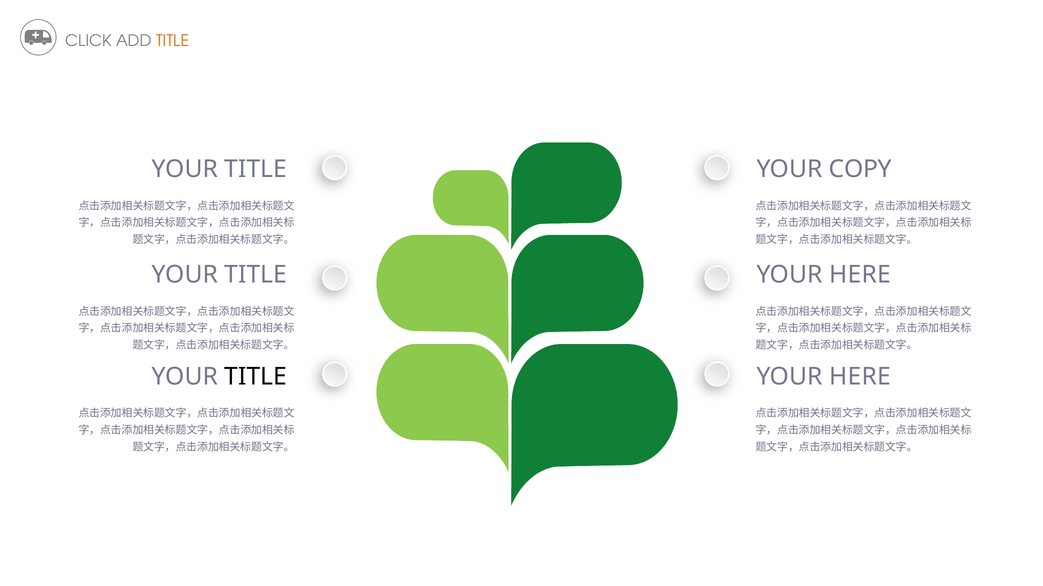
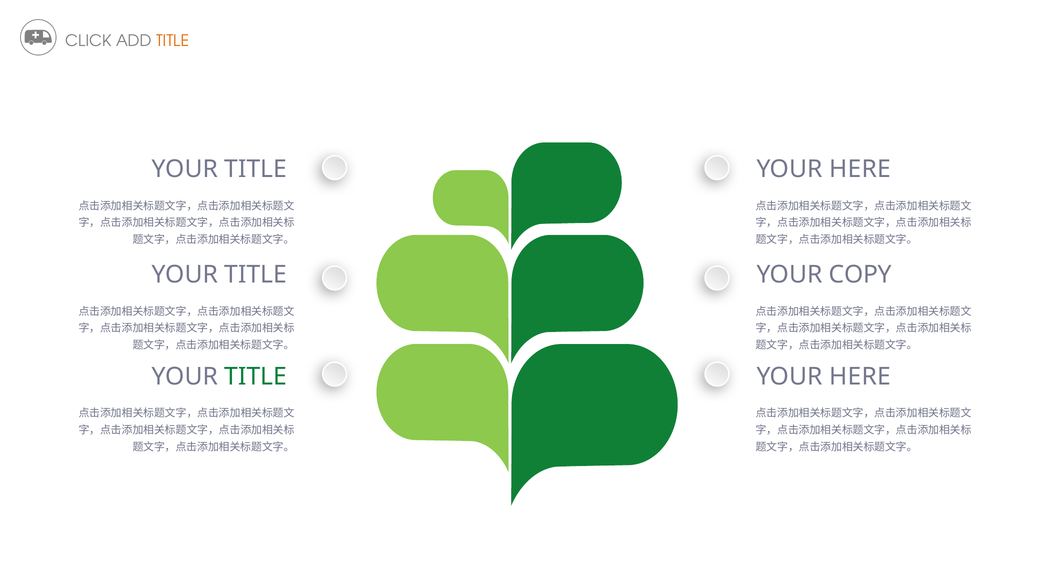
COPY at (860, 169): COPY -> HERE
HERE at (860, 275): HERE -> COPY
TITLE at (256, 377) colour: black -> green
